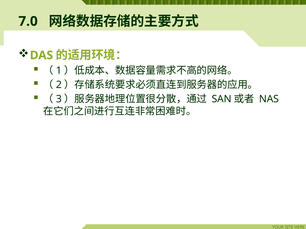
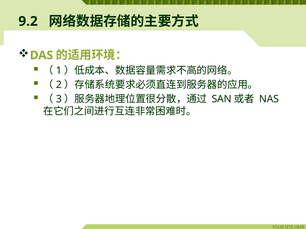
7.0: 7.0 -> 9.2
